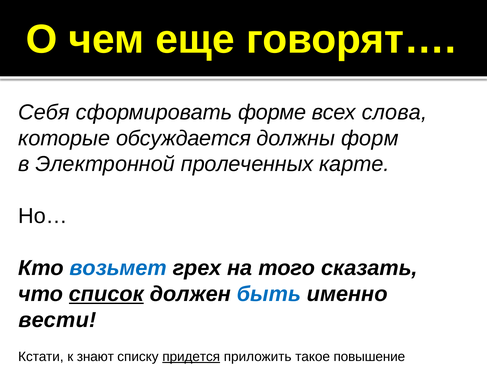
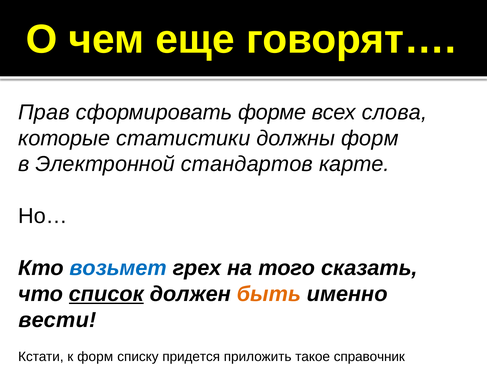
Себя: Себя -> Прав
обсуждается: обсуждается -> статистики
пролеченных: пролеченных -> стандартов
быть colour: blue -> orange
к знают: знают -> форм
придется underline: present -> none
повышение: повышение -> справочник
